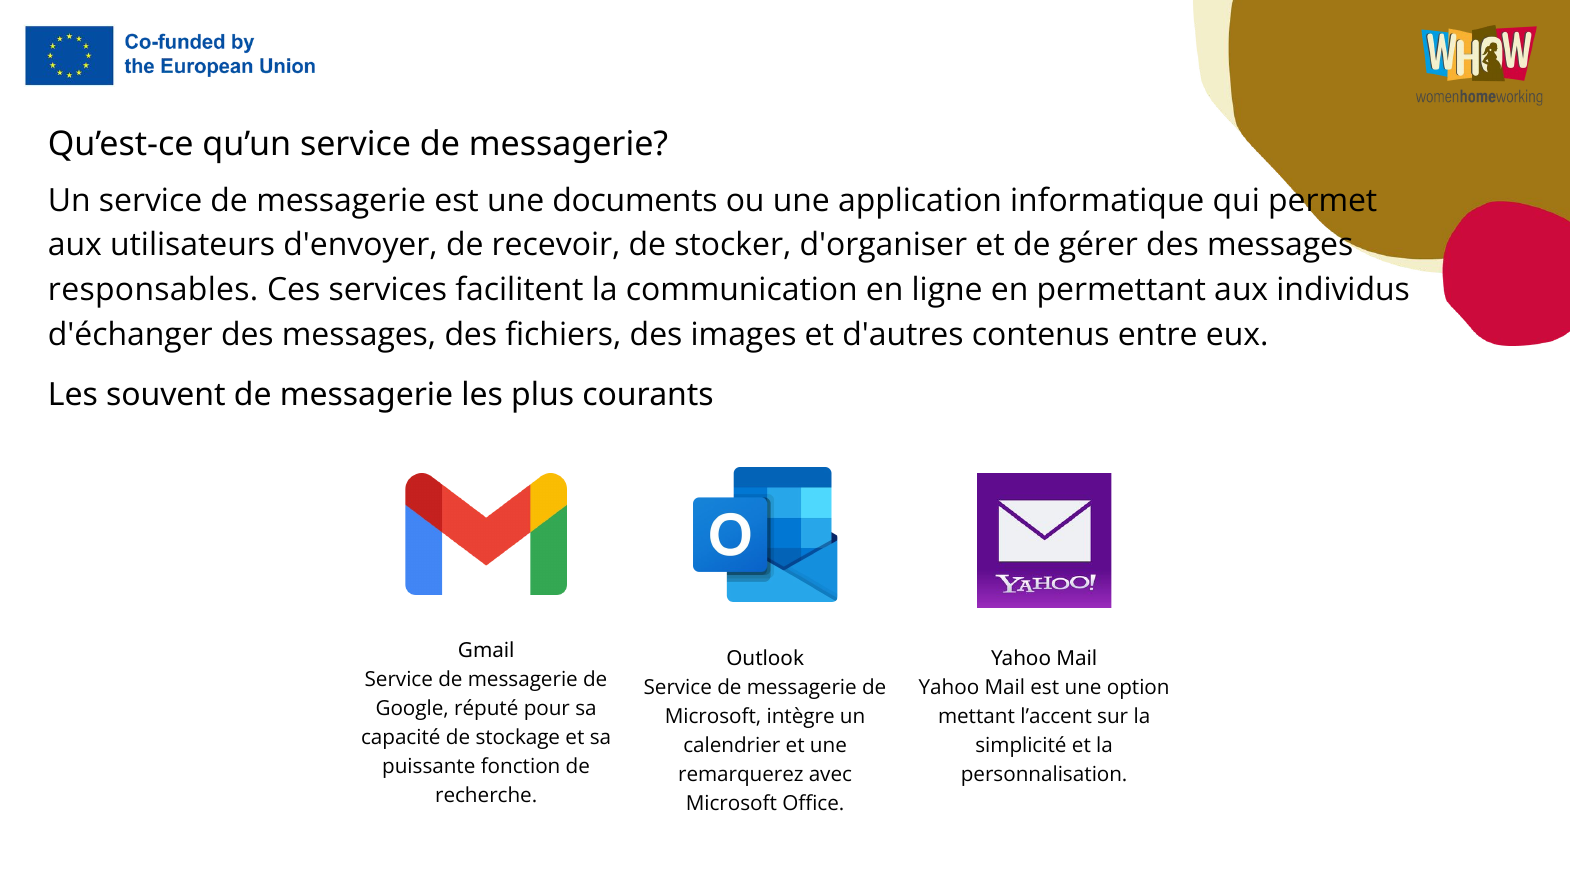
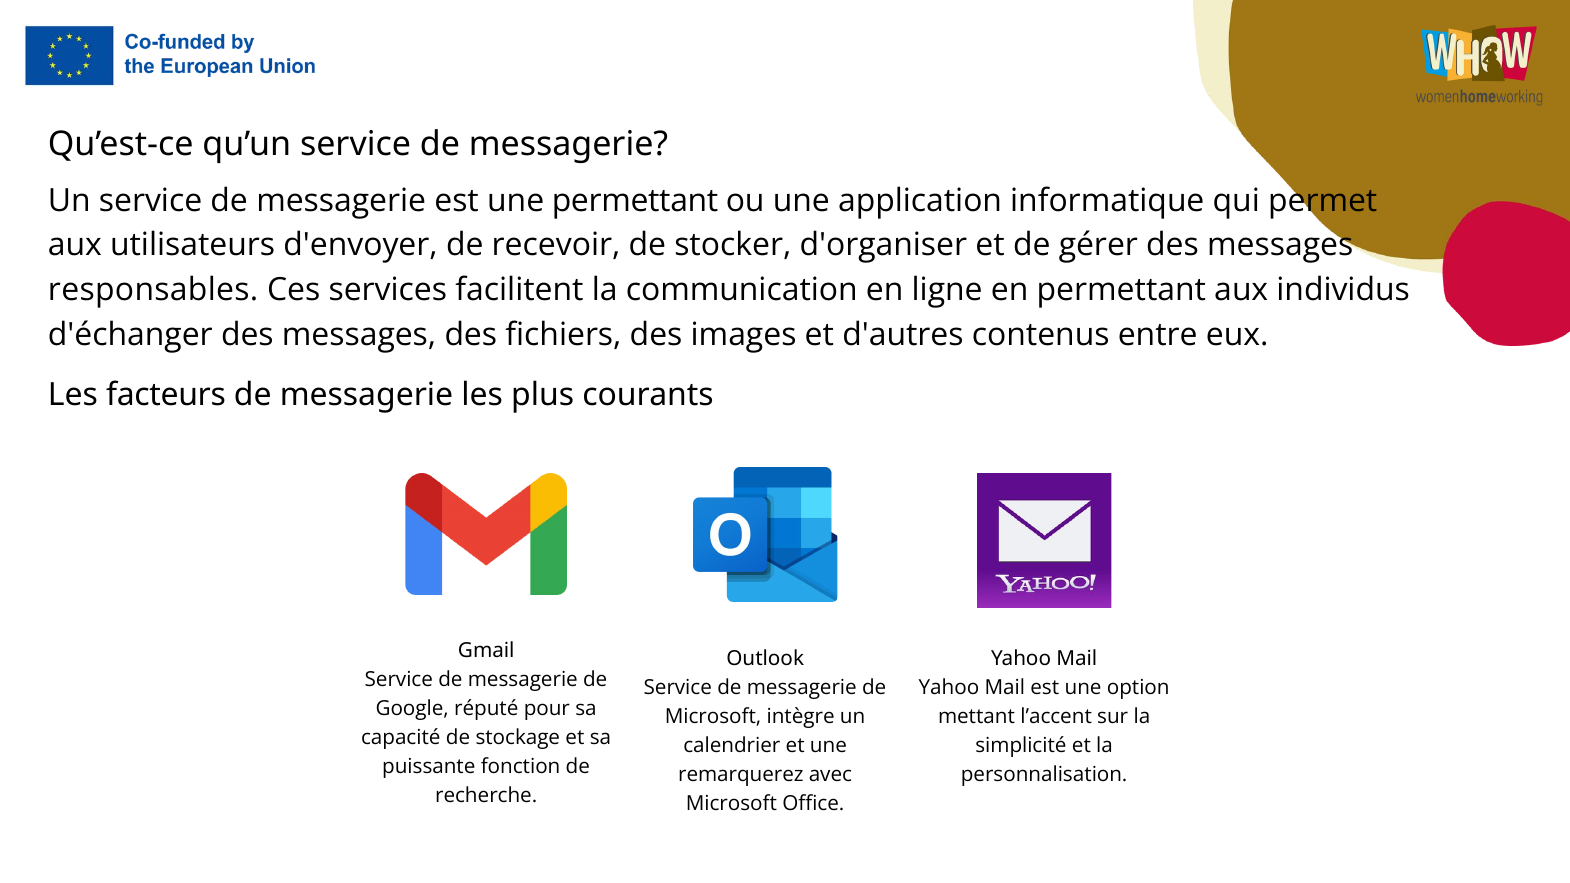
une documents: documents -> permettant
souvent: souvent -> facteurs
